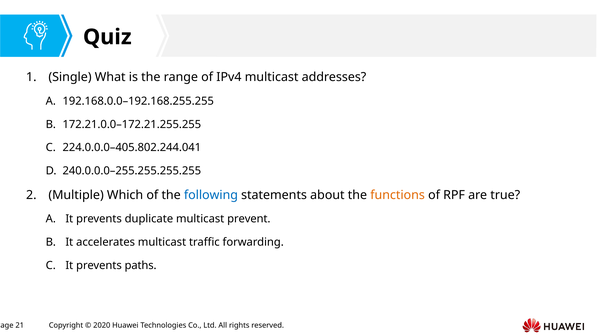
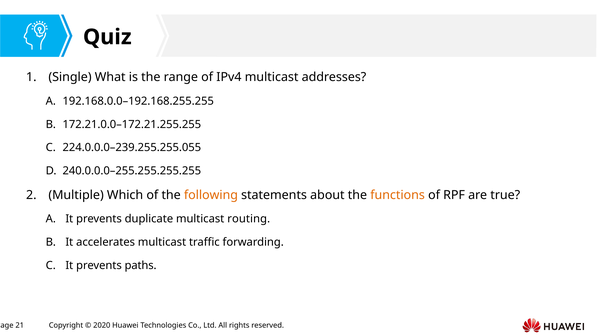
224.0.0.0–405.802.244.041: 224.0.0.0–405.802.244.041 -> 224.0.0.0–239.255.255.055
following colour: blue -> orange
prevent: prevent -> routing
